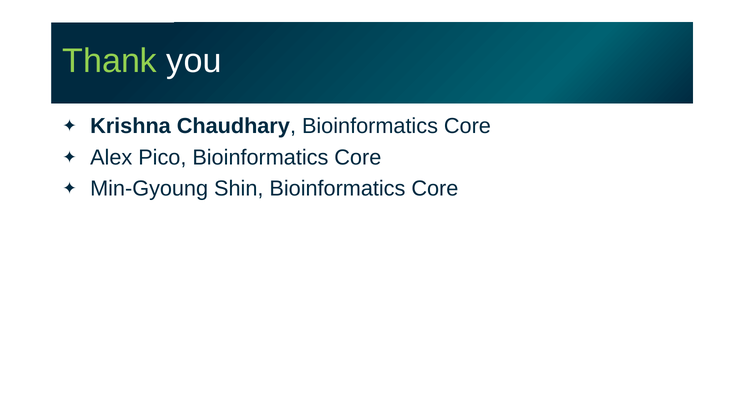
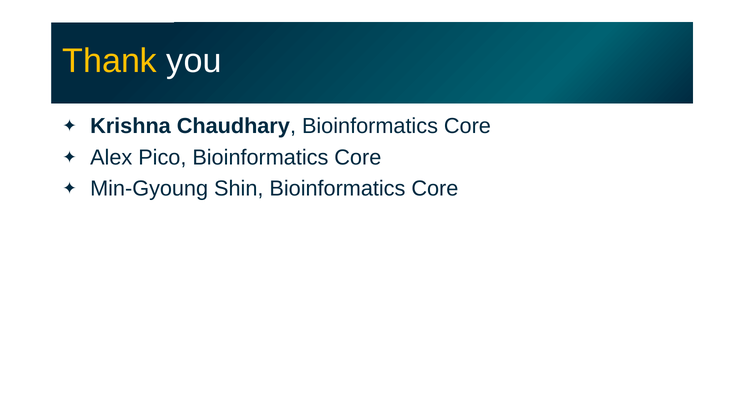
Thank colour: light green -> yellow
